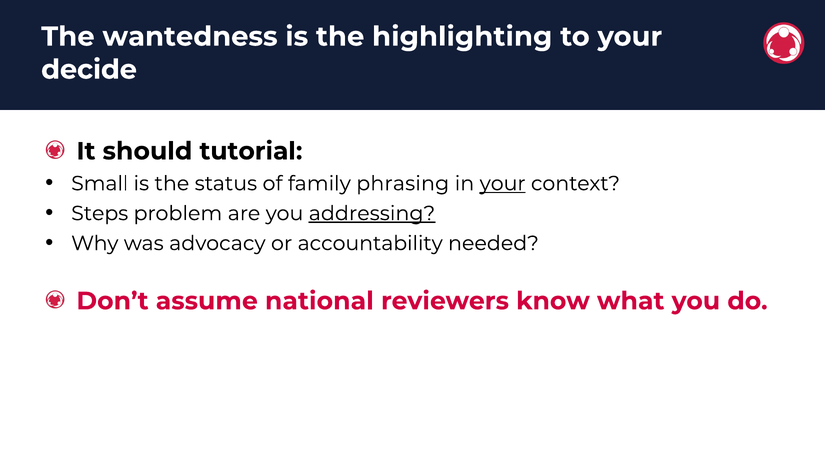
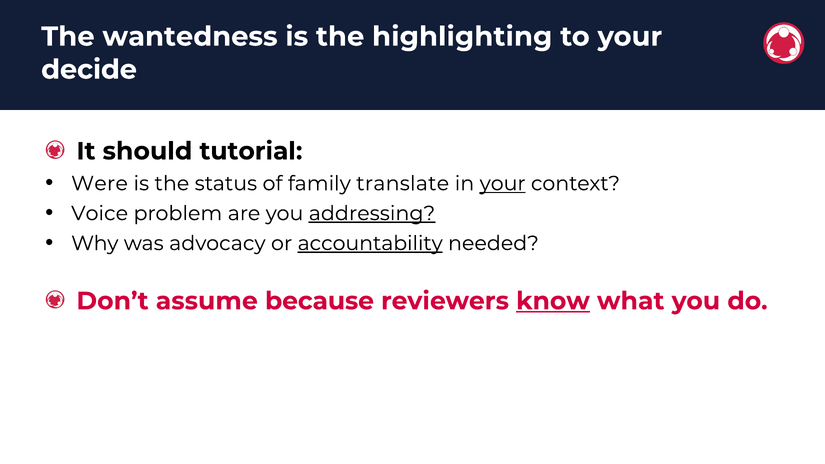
Small: Small -> Were
phrasing: phrasing -> translate
Steps: Steps -> Voice
accountability underline: none -> present
national: national -> because
know underline: none -> present
